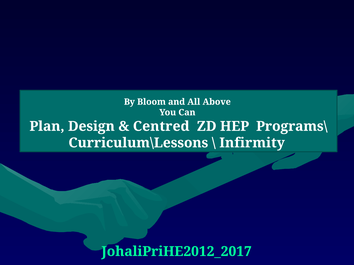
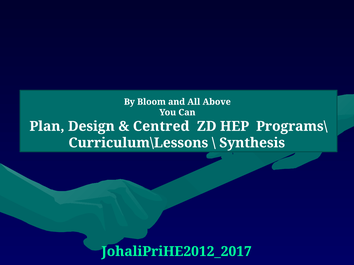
Infirmity: Infirmity -> Synthesis
